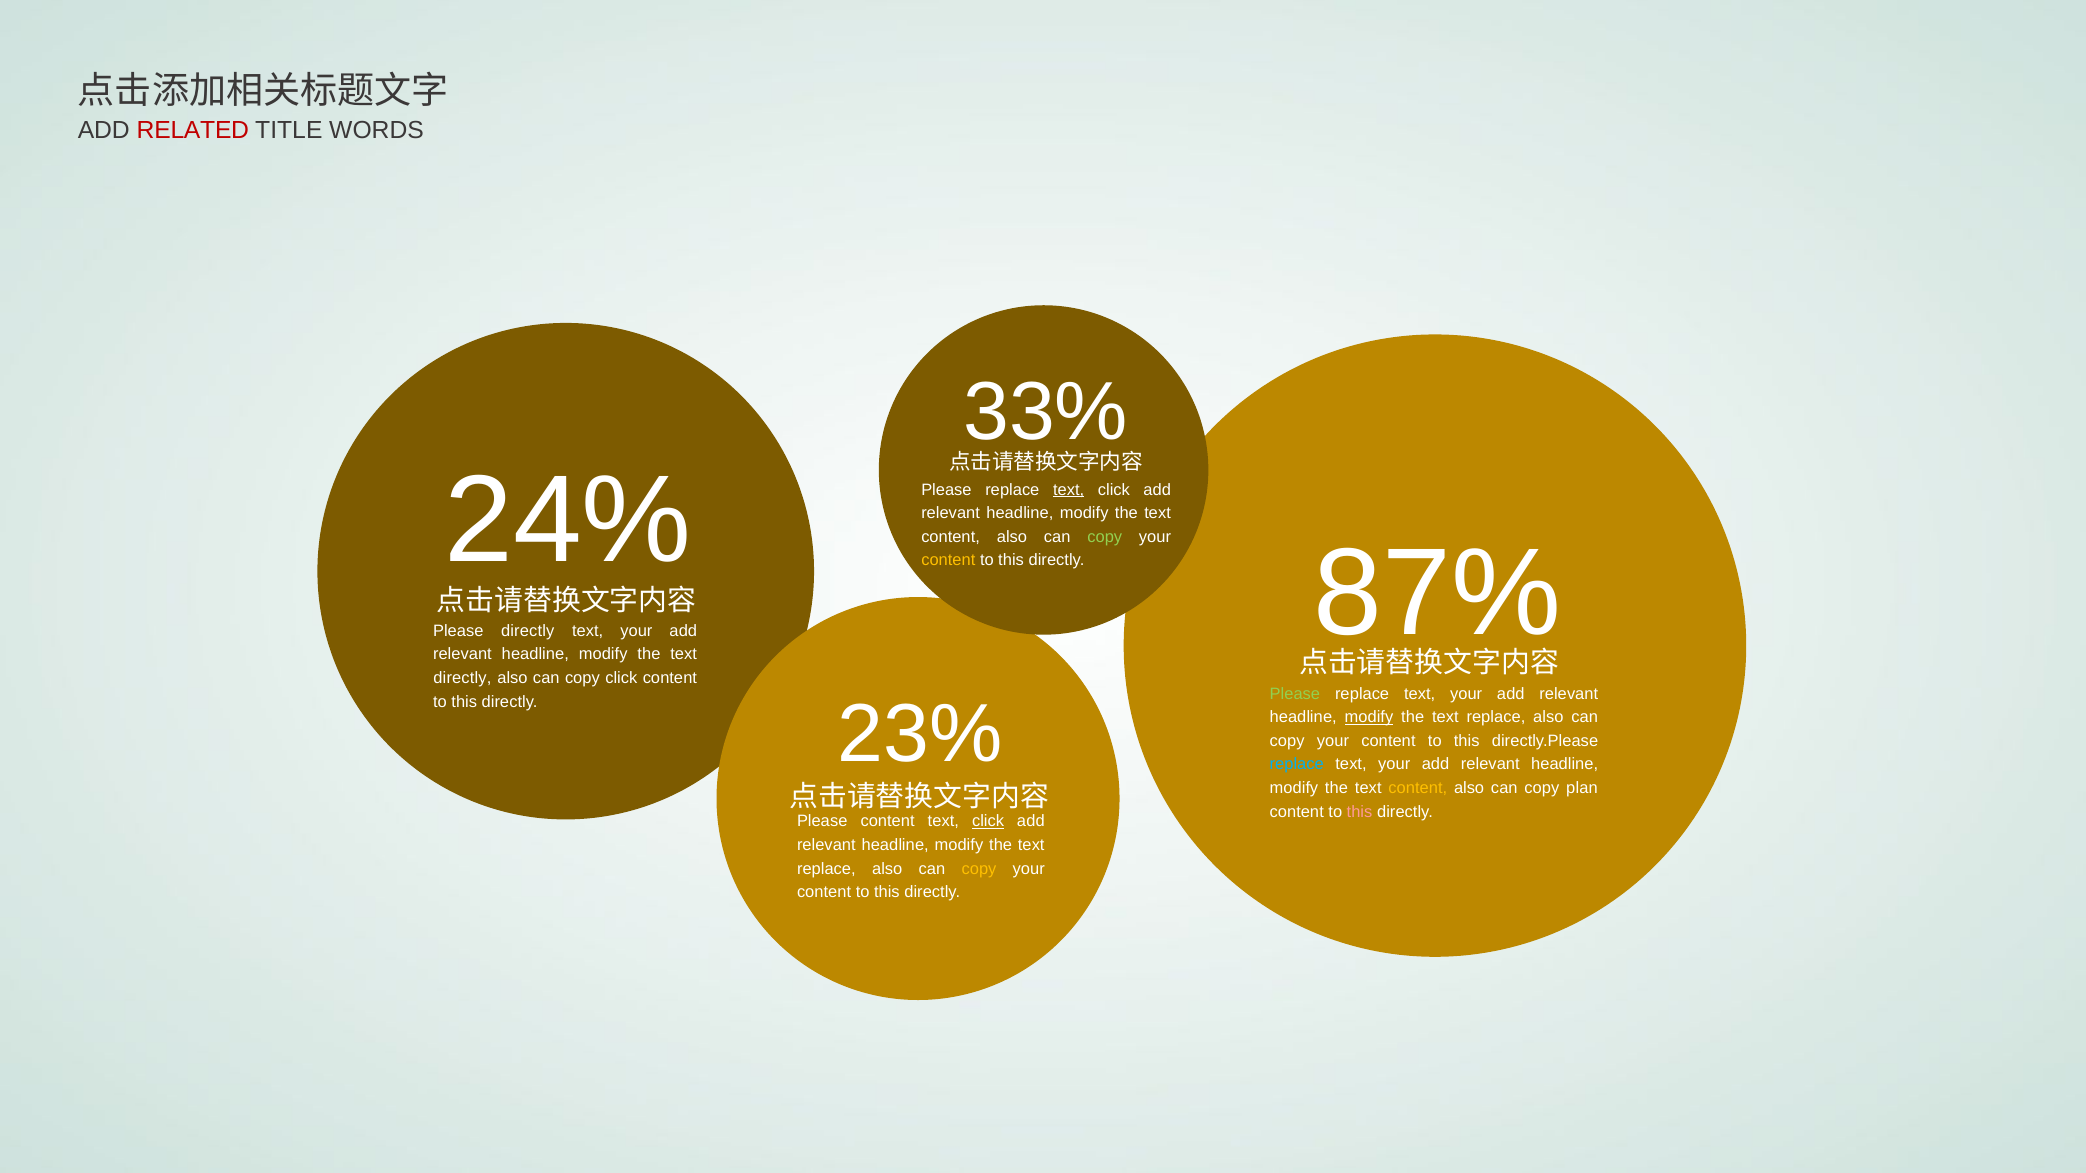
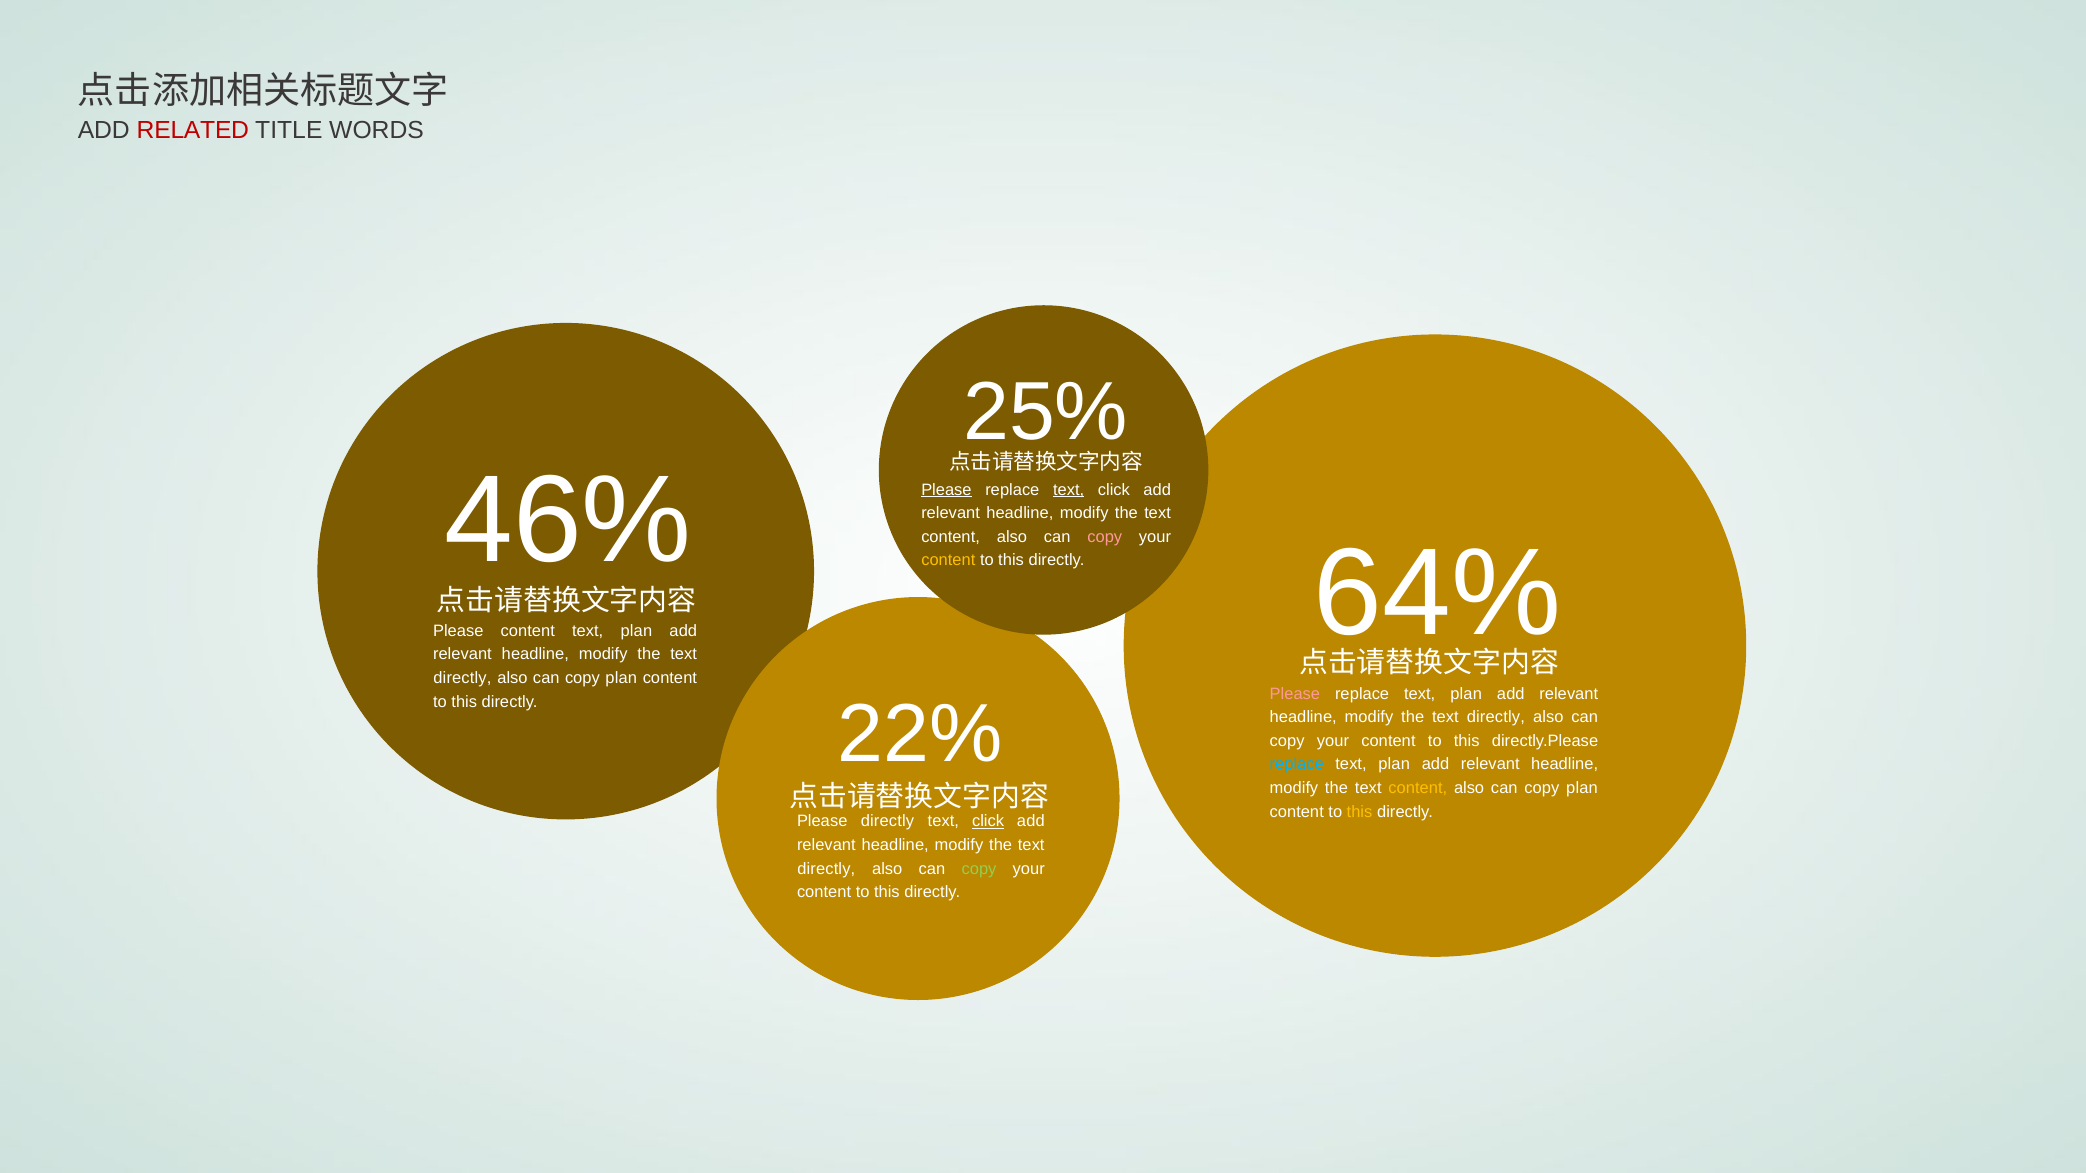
33%: 33% -> 25%
24%: 24% -> 46%
Please at (946, 490) underline: none -> present
copy at (1105, 537) colour: light green -> pink
87%: 87% -> 64%
Please directly: directly -> content
your at (636, 631): your -> plan
click at (621, 678): click -> plan
Please at (1295, 694) colour: light green -> pink
your at (1466, 694): your -> plan
23%: 23% -> 22%
modify at (1369, 717) underline: present -> none
replace at (1496, 717): replace -> directly
your at (1394, 765): your -> plan
this at (1360, 812) colour: pink -> yellow
Please content: content -> directly
replace at (826, 869): replace -> directly
copy at (979, 869) colour: yellow -> light green
